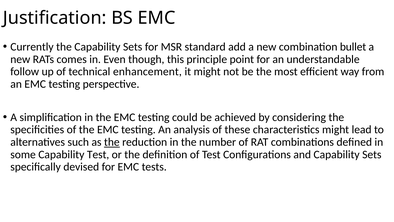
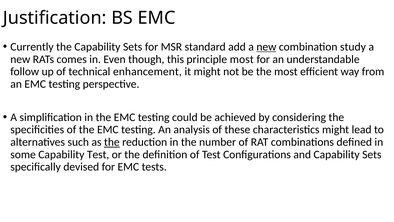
new at (266, 47) underline: none -> present
bullet: bullet -> study
principle point: point -> most
